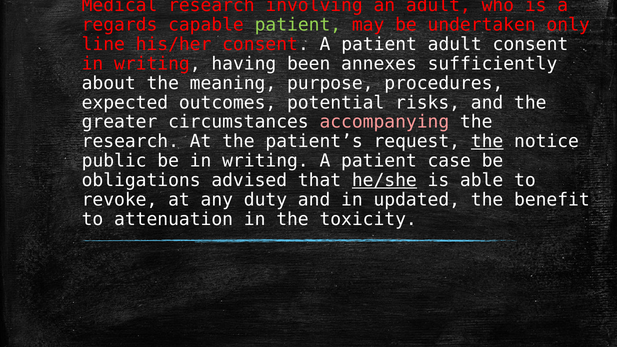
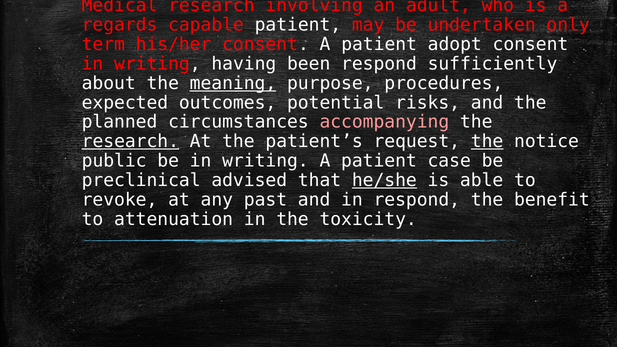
patient at (298, 25) colour: light green -> white
line: line -> term
patient adult: adult -> adopt
been annexes: annexes -> respond
meaning underline: none -> present
greater: greater -> planned
research at (130, 141) underline: none -> present
obligations: obligations -> preclinical
duty: duty -> past
in updated: updated -> respond
